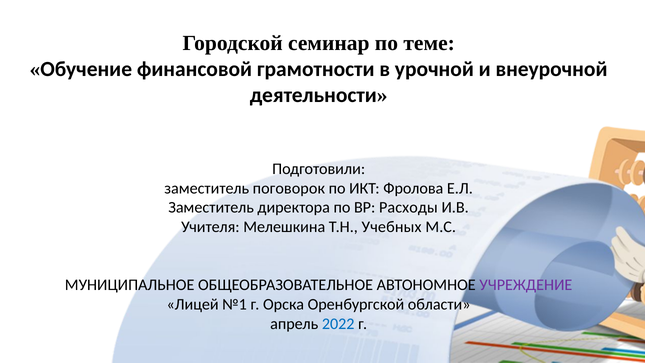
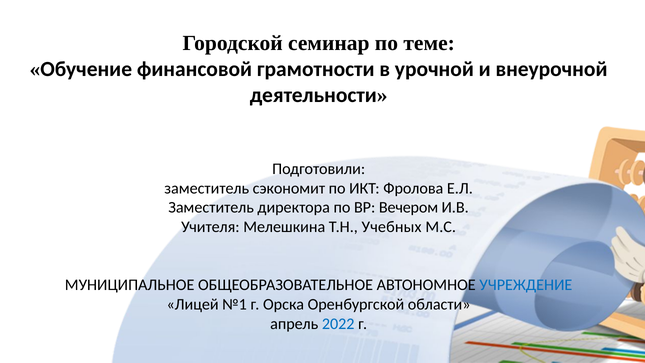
поговорок: поговорок -> сэкономит
Расходы: Расходы -> Вечером
УЧРЕЖДЕНИЕ colour: purple -> blue
